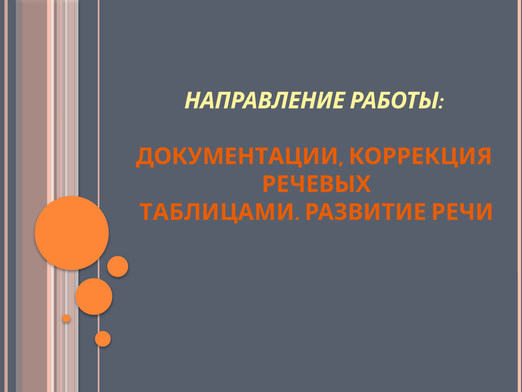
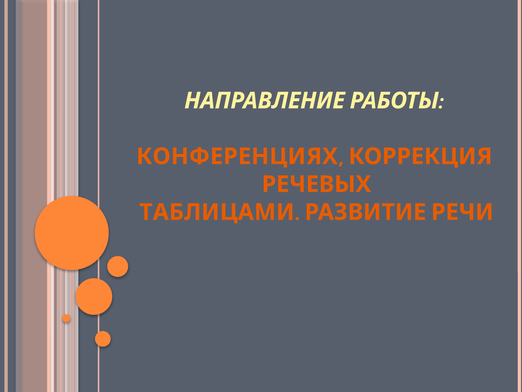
ДОКУМЕНТАЦИИ: ДОКУМЕНТАЦИИ -> КОНФЕРЕНЦИЯХ
